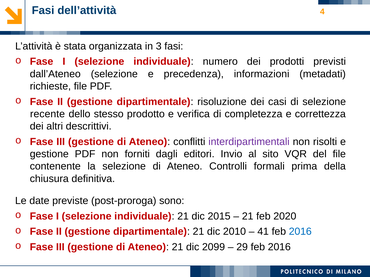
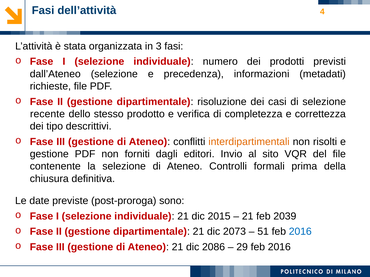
altri: altri -> tipo
interdipartimentali colour: purple -> orange
2020: 2020 -> 2039
2010: 2010 -> 2073
41: 41 -> 51
2099: 2099 -> 2086
